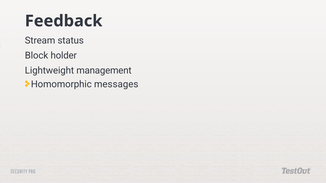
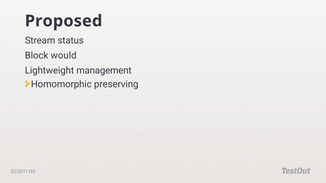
Feedback: Feedback -> Proposed
holder: holder -> would
messages: messages -> preserving
